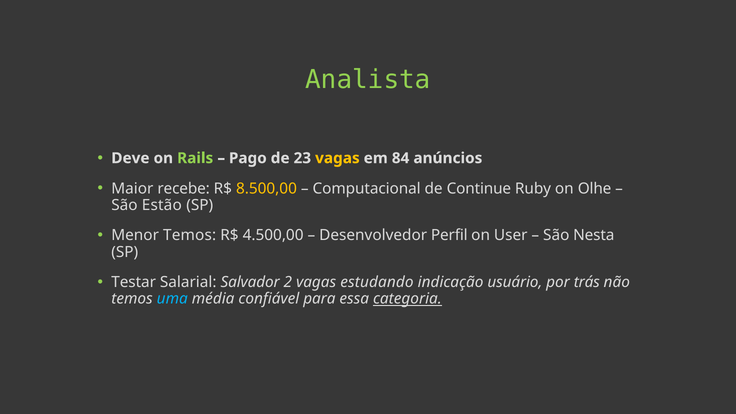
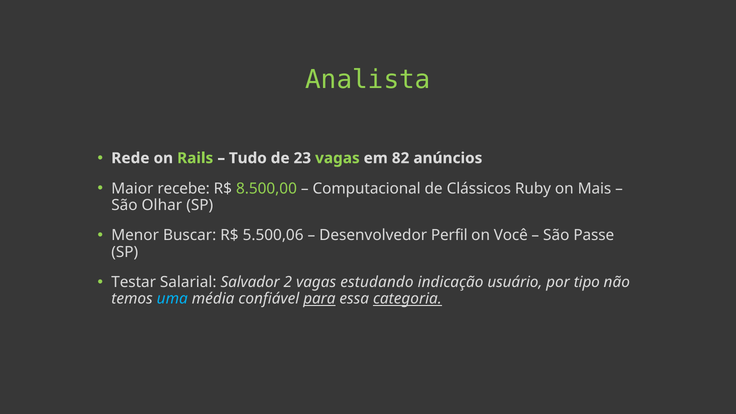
Deve: Deve -> Rede
Pago: Pago -> Tudo
vagas at (337, 158) colour: yellow -> light green
84: 84 -> 82
8.500,00 colour: yellow -> light green
Continue: Continue -> Clássicos
Olhe: Olhe -> Mais
Estão: Estão -> Olhar
Menor Temos: Temos -> Buscar
4.500,00: 4.500,00 -> 5.500,06
User: User -> Você
Nesta: Nesta -> Passe
trás: trás -> tipo
para underline: none -> present
